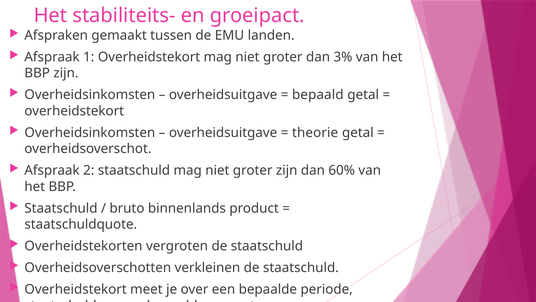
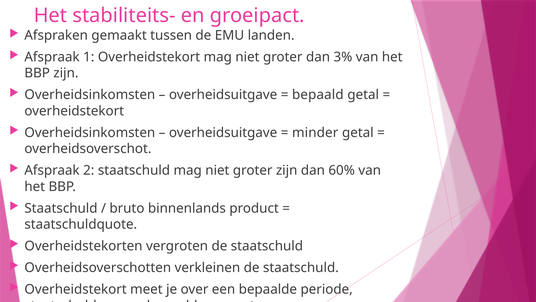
theorie: theorie -> minder
